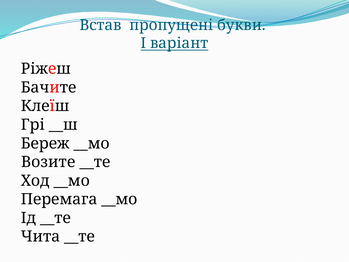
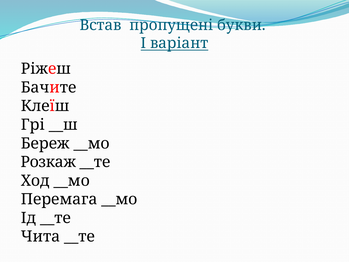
Возите: Возите -> Розкаж
